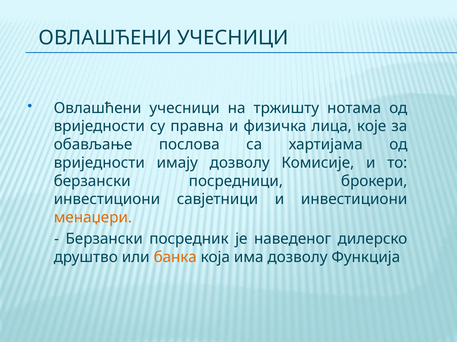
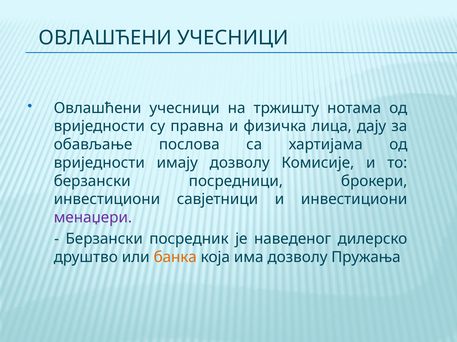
које: које -> дају
менаџери colour: orange -> purple
Функција: Функција -> Пружања
